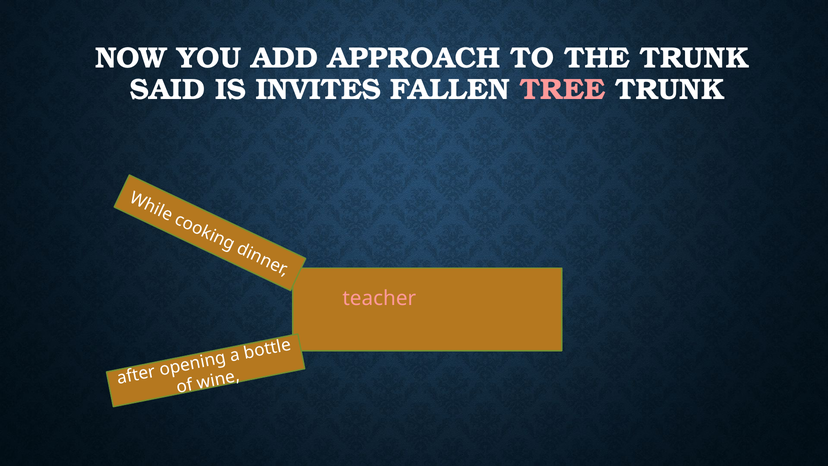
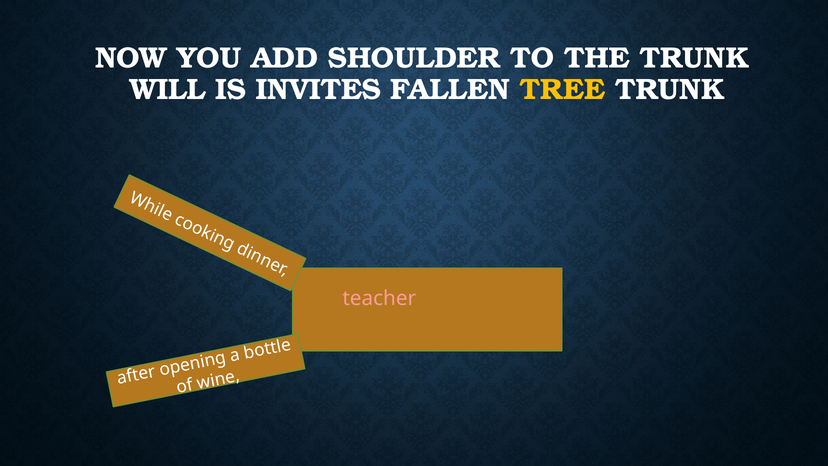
APPROACH: APPROACH -> SHOULDER
SAID: SAID -> WILL
TREE colour: pink -> yellow
